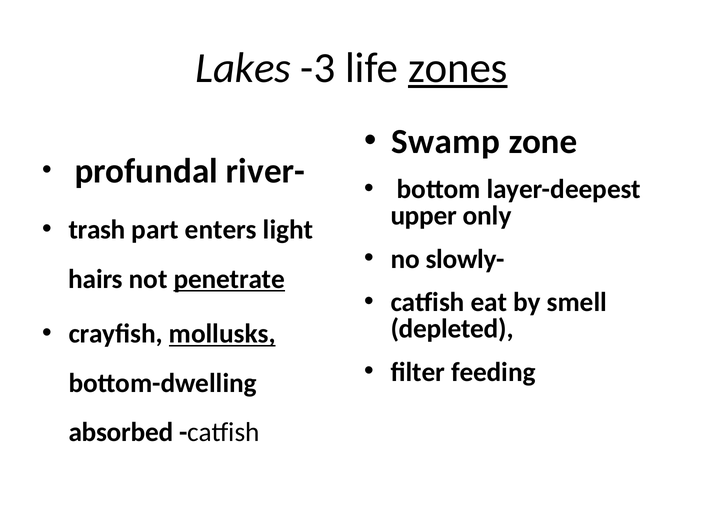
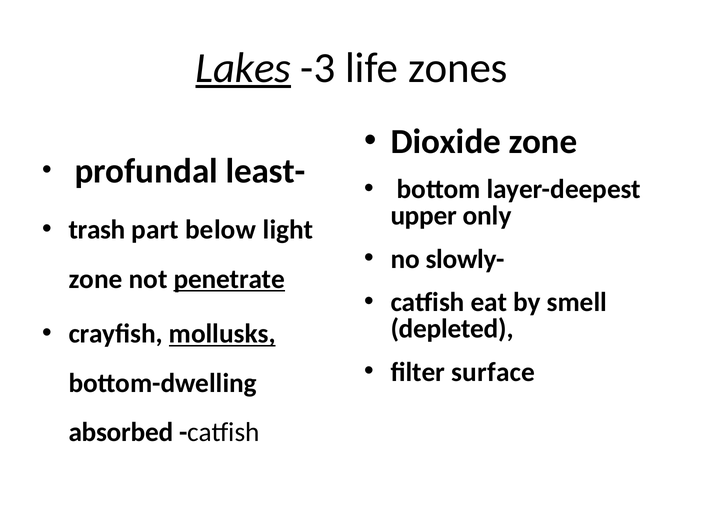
Lakes underline: none -> present
zones underline: present -> none
Swamp: Swamp -> Dioxide
river-: river- -> least-
enters: enters -> below
hairs at (96, 279): hairs -> zone
feeding: feeding -> surface
